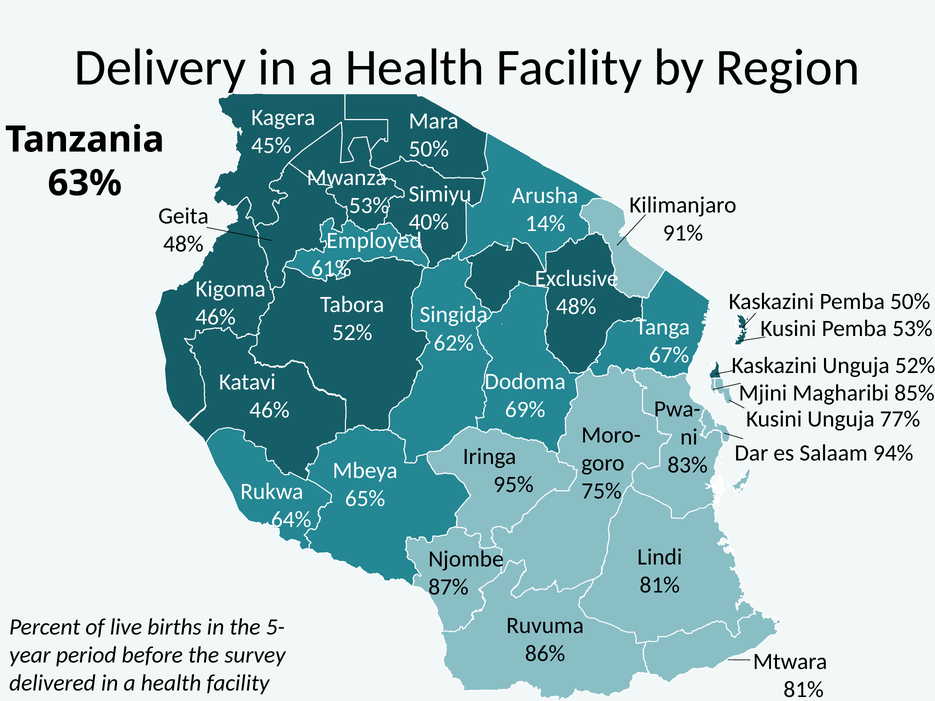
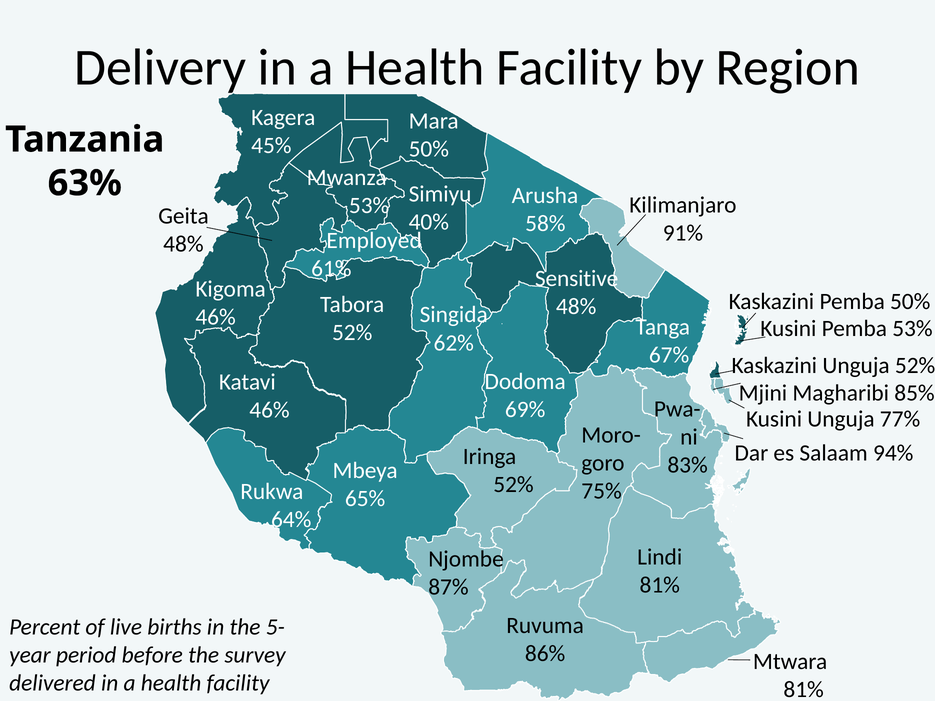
14%: 14% -> 58%
Exclusive: Exclusive -> Sensitive
95% at (513, 485): 95% -> 52%
